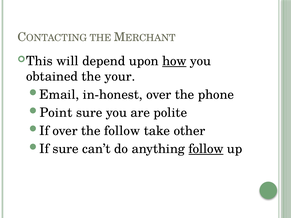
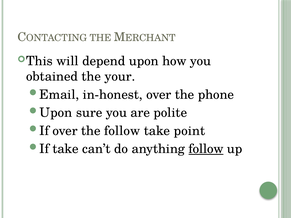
how underline: present -> none
Point at (56, 113): Point -> Upon
other: other -> point
If sure: sure -> take
